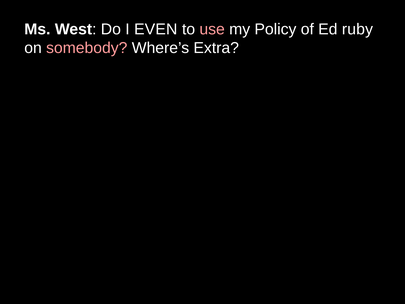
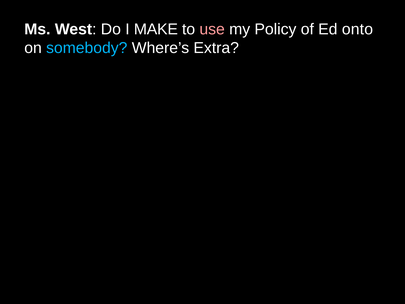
EVEN: EVEN -> MAKE
ruby: ruby -> onto
somebody colour: pink -> light blue
